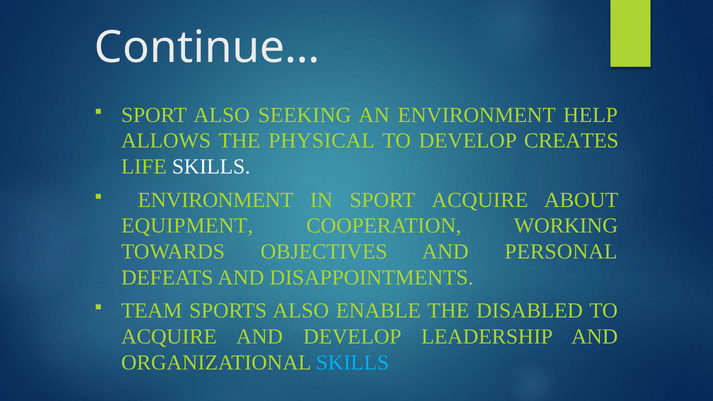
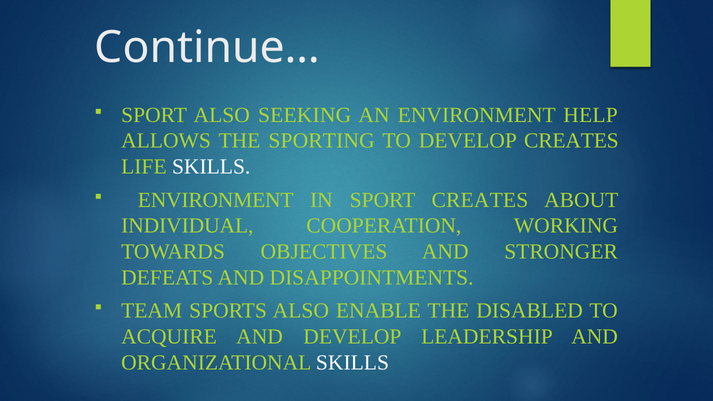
PHYSICAL: PHYSICAL -> SPORTING
SPORT ACQUIRE: ACQUIRE -> CREATES
EQUIPMENT: EQUIPMENT -> INDIVIDUAL
PERSONAL: PERSONAL -> STRONGER
SKILLS at (352, 363) colour: light blue -> white
